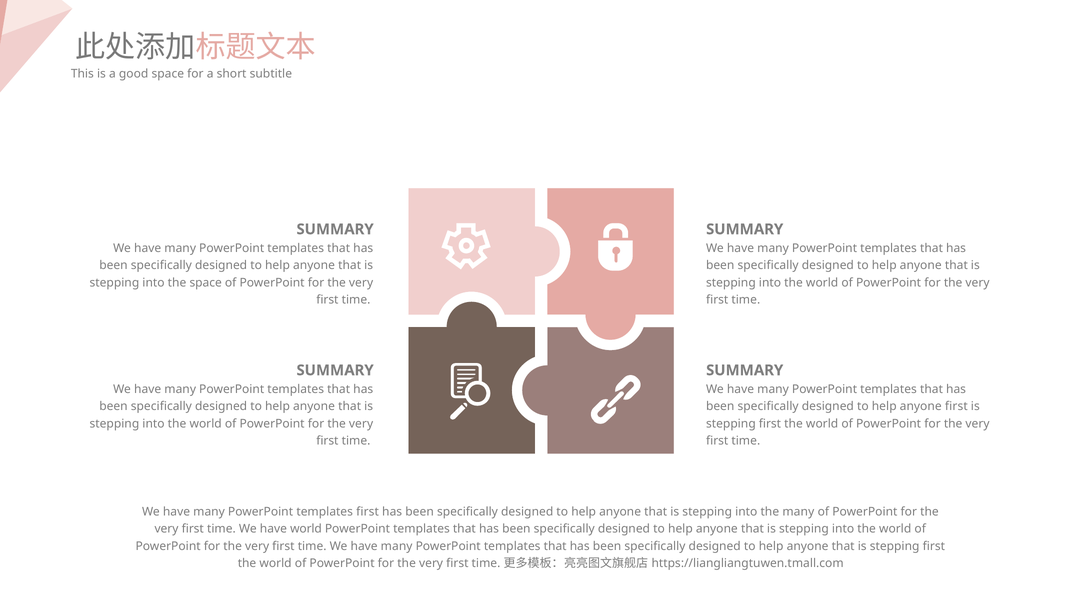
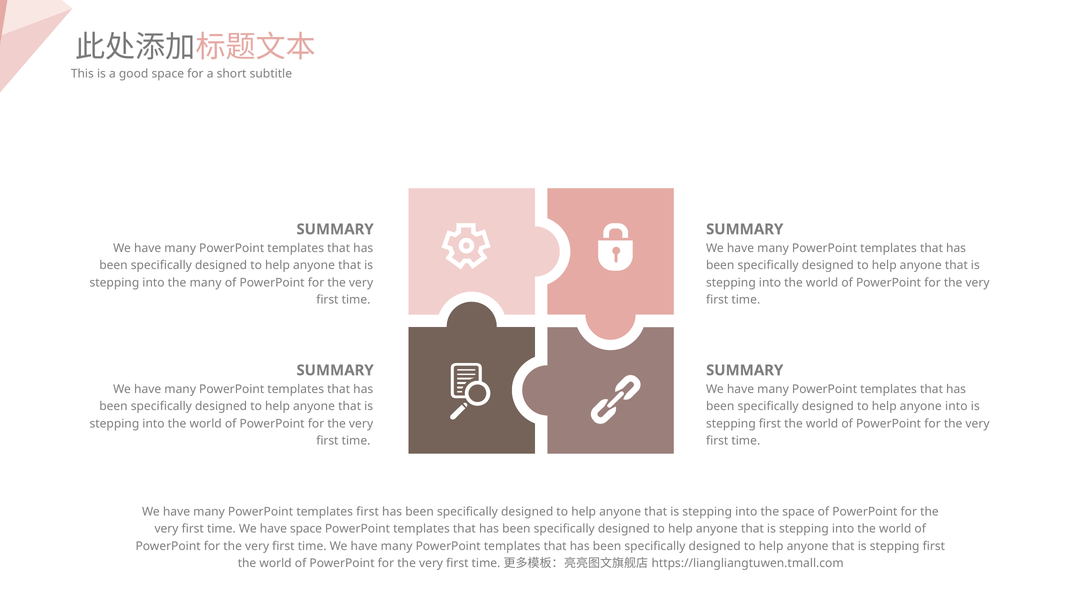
the space: space -> many
anyone first: first -> into
the many: many -> space
have world: world -> space
